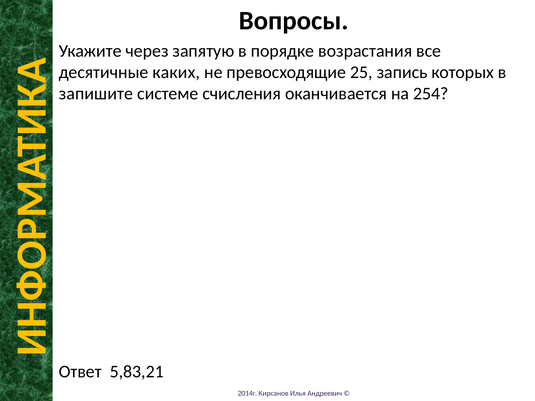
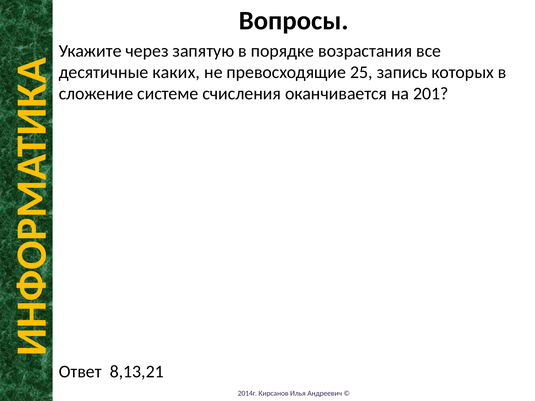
запишите: запишите -> сложение
254: 254 -> 201
5,83,21: 5,83,21 -> 8,13,21
